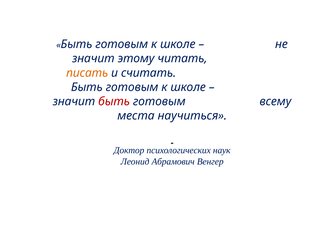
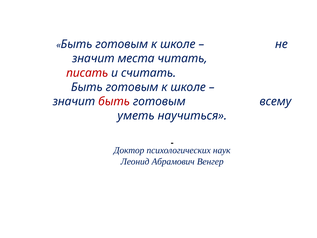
этому: этому -> места
писать colour: orange -> red
места: места -> уметь
